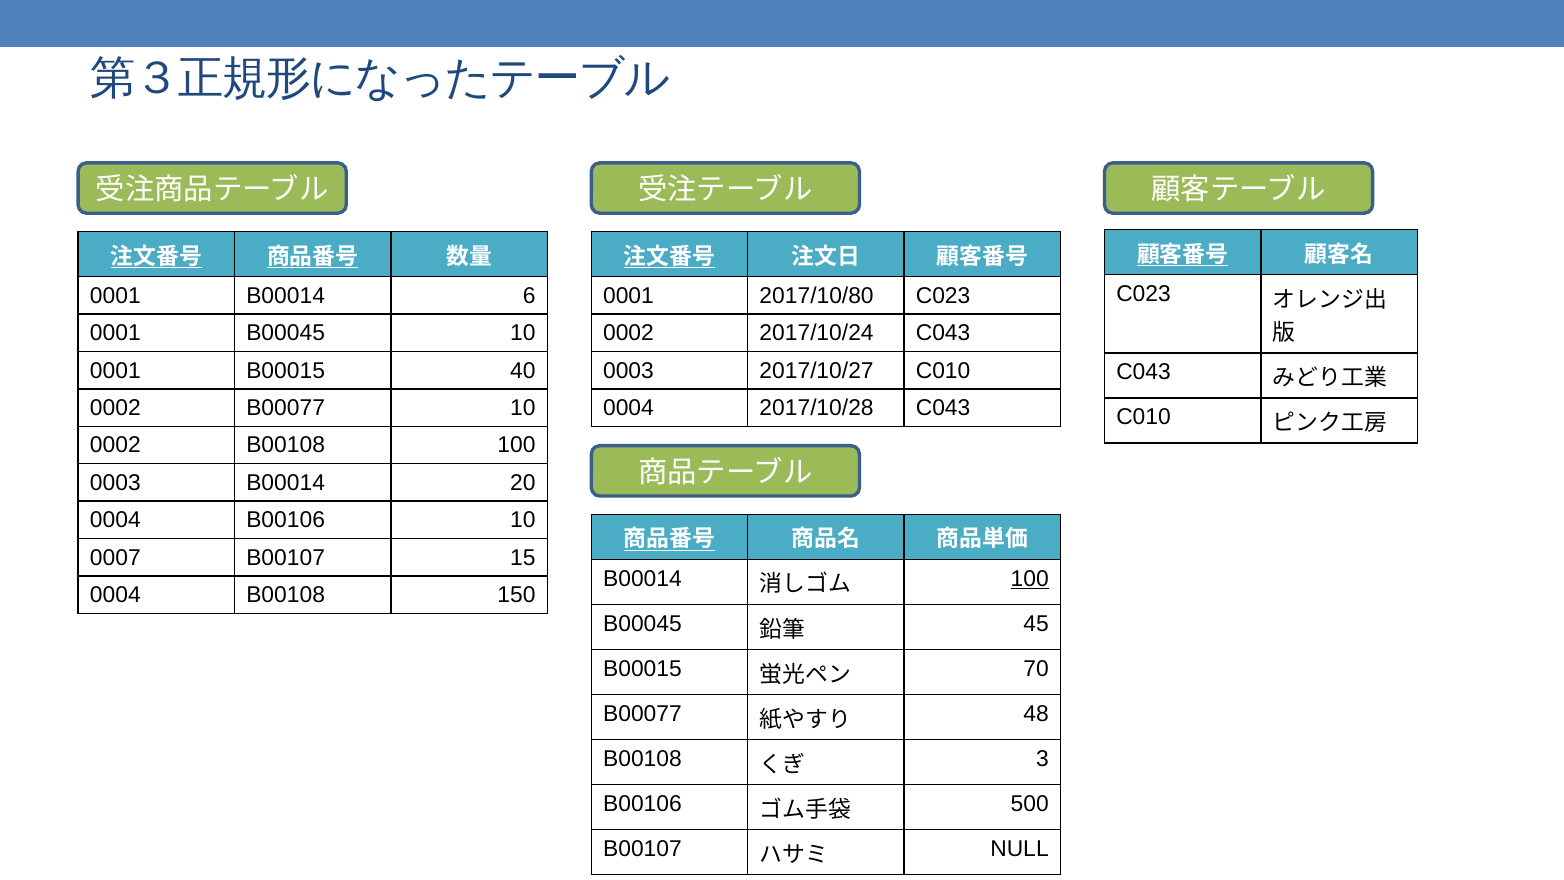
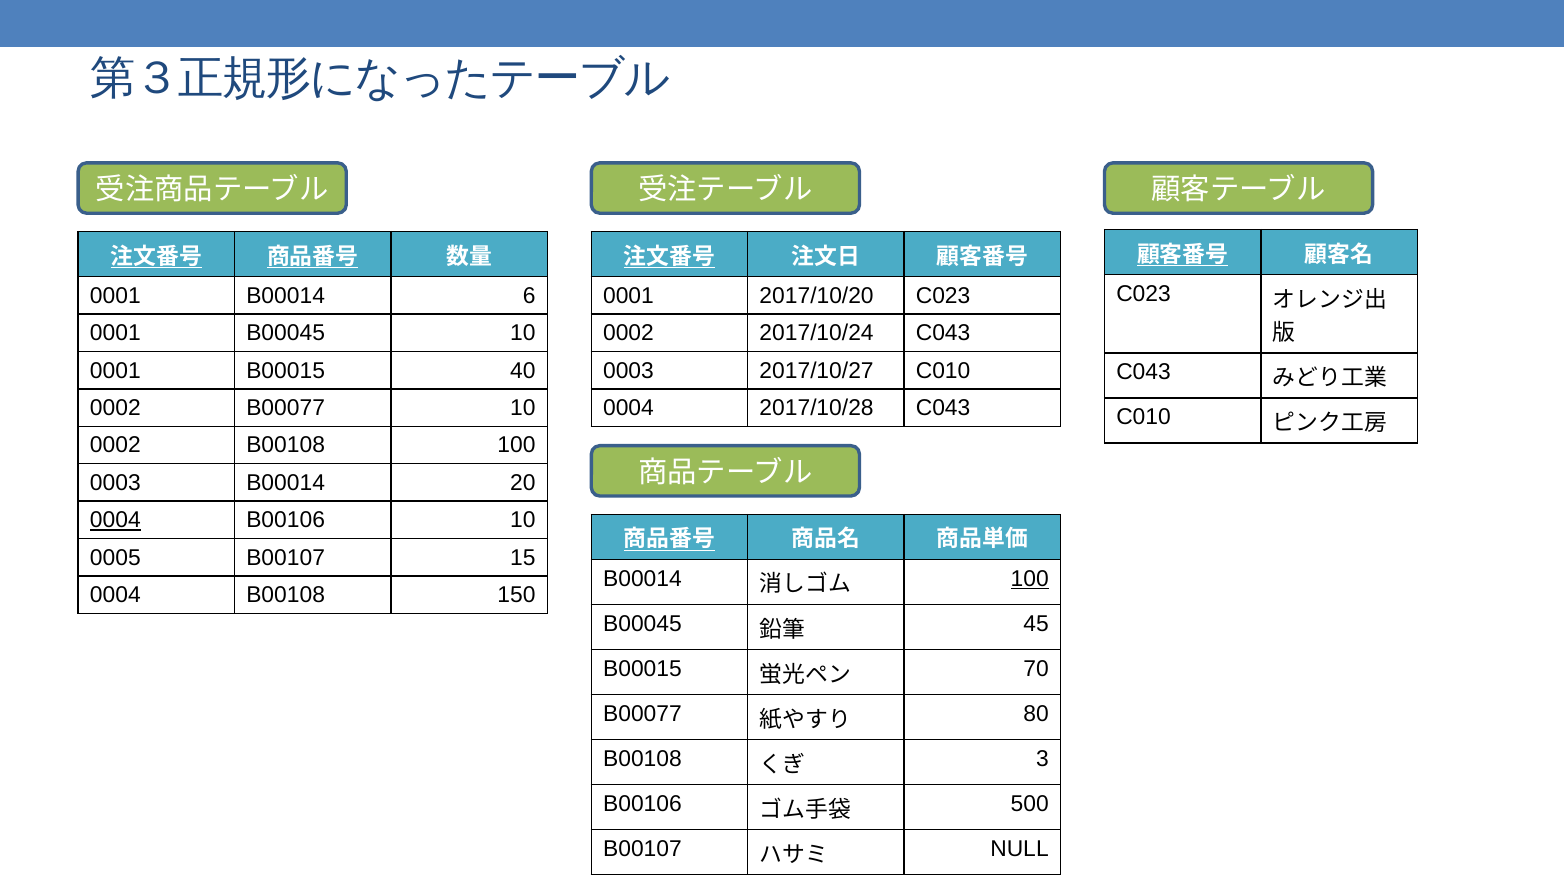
2017/10/80: 2017/10/80 -> 2017/10/20
0004 at (115, 520) underline: none -> present
0007: 0007 -> 0005
48: 48 -> 80
